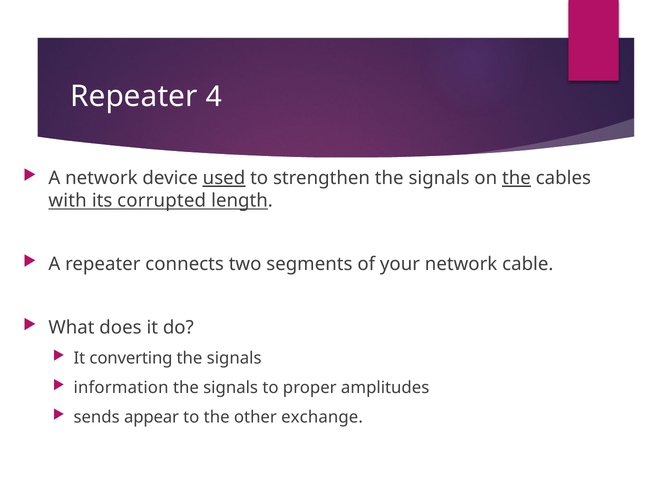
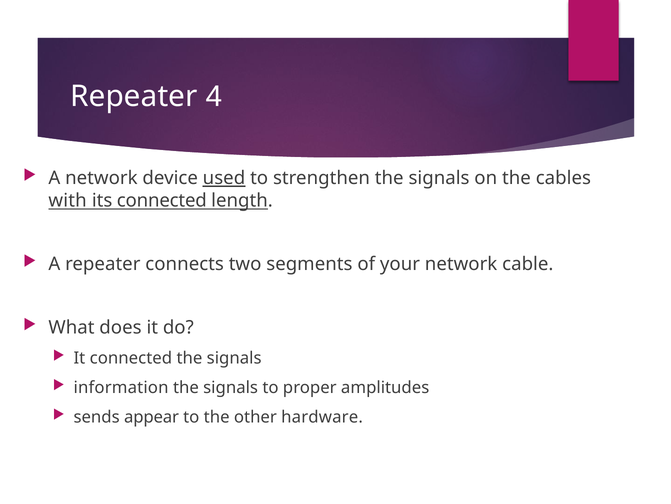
the at (516, 178) underline: present -> none
its corrupted: corrupted -> connected
It converting: converting -> connected
exchange: exchange -> hardware
